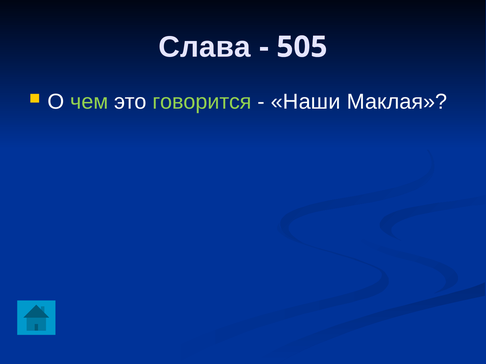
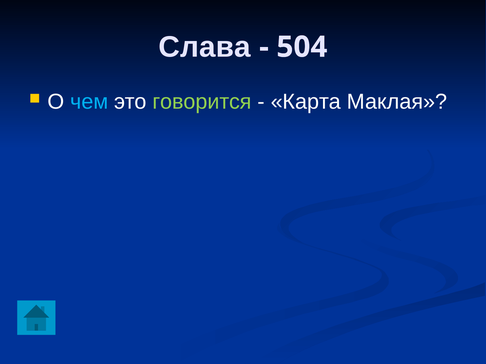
505: 505 -> 504
чем colour: light green -> light blue
Наши: Наши -> Карта
